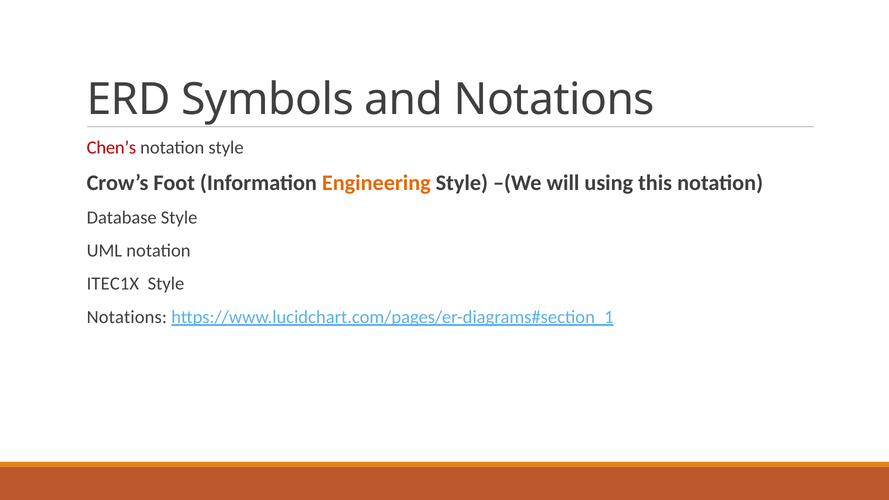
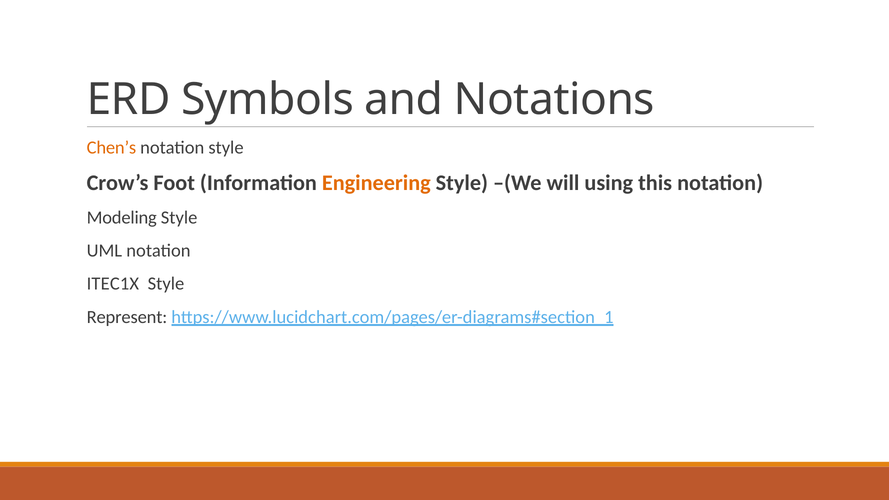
Chen’s colour: red -> orange
Database: Database -> Modeling
Notations at (127, 317): Notations -> Represent
